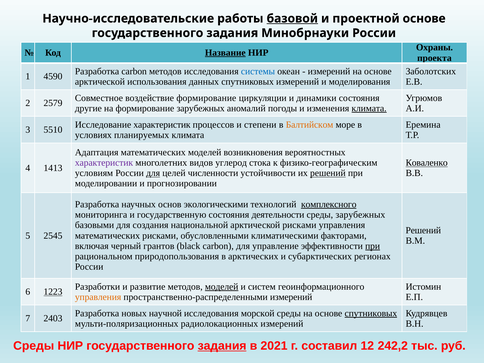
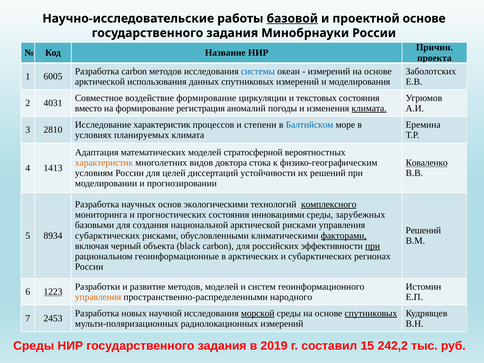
Охраны: Охраны -> Причин
Название underline: present -> none
4590: 4590 -> 6005
динамики: динамики -> текстовых
2579: 2579 -> 4031
другие: другие -> вместо
формирование зарубежных: зарубежных -> регистрация
Балтийском colour: orange -> blue
5510: 5510 -> 2810
возникновения: возникновения -> стратосферной
характеристик at (104, 163) colour: purple -> orange
углерод: углерод -> доктора
для at (153, 173) underline: present -> none
численности: численности -> диссертаций
решений at (328, 173) underline: present -> none
государственную: государственную -> прогностических
деятельности: деятельности -> инновациями
2545: 2545 -> 8934
математических at (107, 236): математических -> субарктических
факторами underline: none -> present
грантов: грантов -> объекта
управление: управление -> российских
природопользования: природопользования -> геоинформационные
моделей at (222, 287) underline: present -> none
пространственно-распределенными измерений: измерений -> народного
морской underline: none -> present
2403: 2403 -> 2453
задания at (222, 346) underline: present -> none
2021: 2021 -> 2019
12: 12 -> 15
